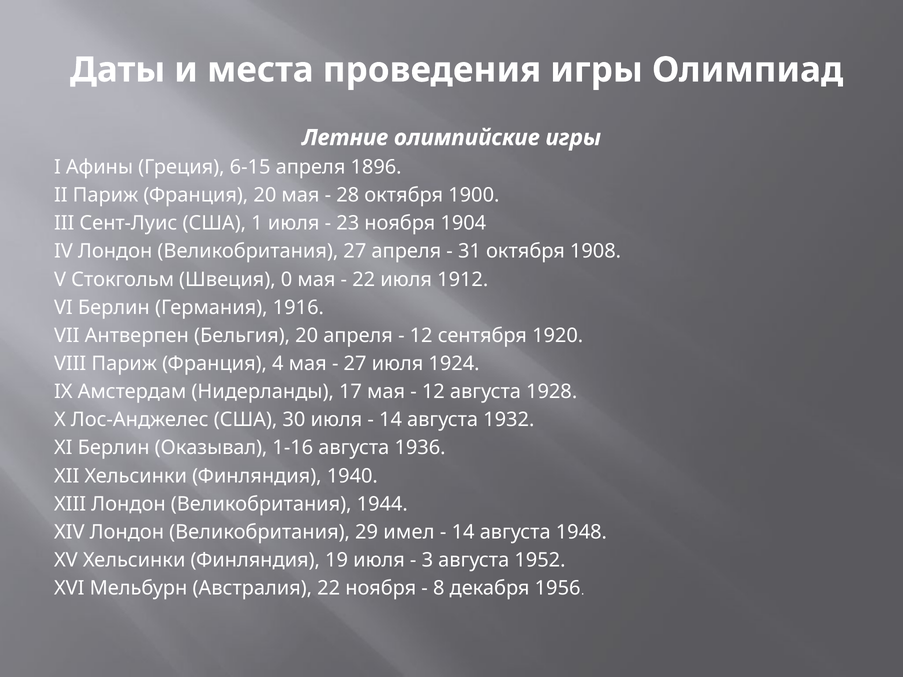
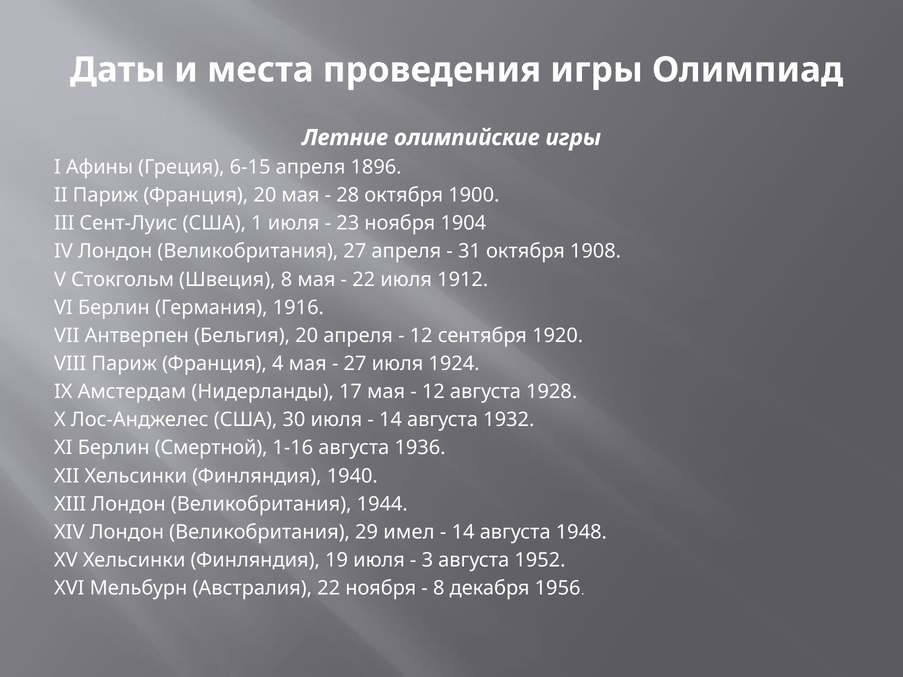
Швеция 0: 0 -> 8
Оказывал: Оказывал -> Смертной
